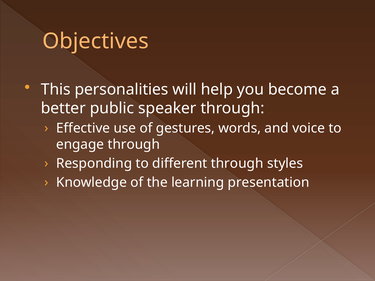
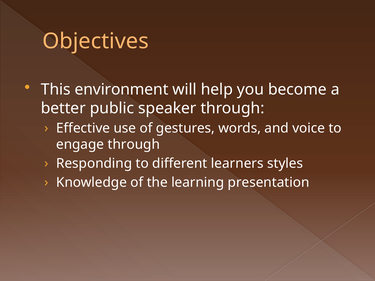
personalities: personalities -> environment
different through: through -> learners
